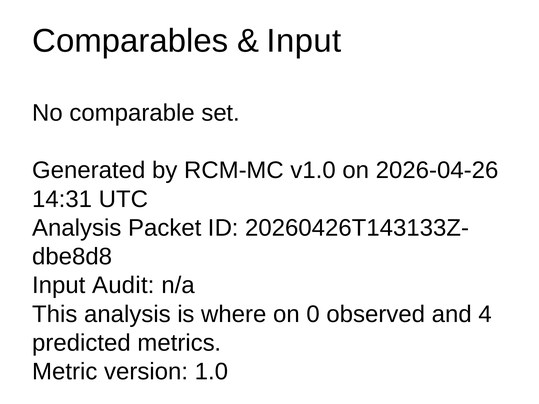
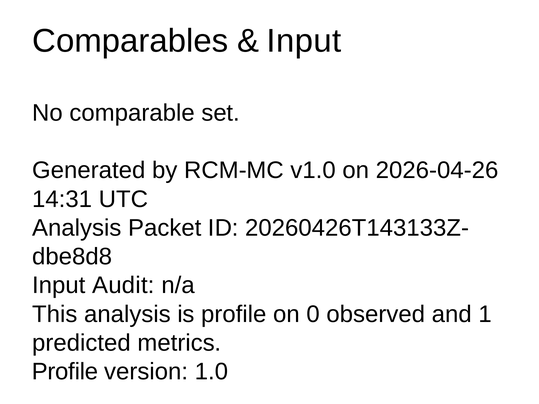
is where: where -> profile
4: 4 -> 1
Metric at (65, 372): Metric -> Profile
